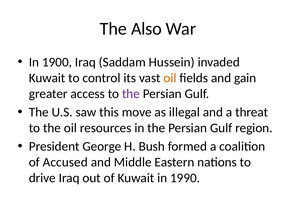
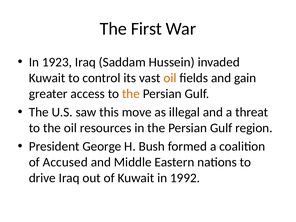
Also: Also -> First
1900: 1900 -> 1923
the at (131, 94) colour: purple -> orange
1990: 1990 -> 1992
